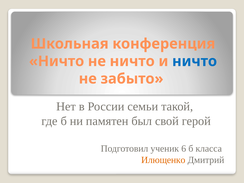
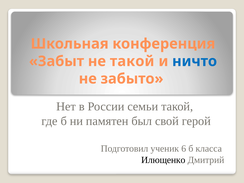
Ничто at (57, 61): Ничто -> Забыт
не ничто: ничто -> такой
Илющенко colour: orange -> black
